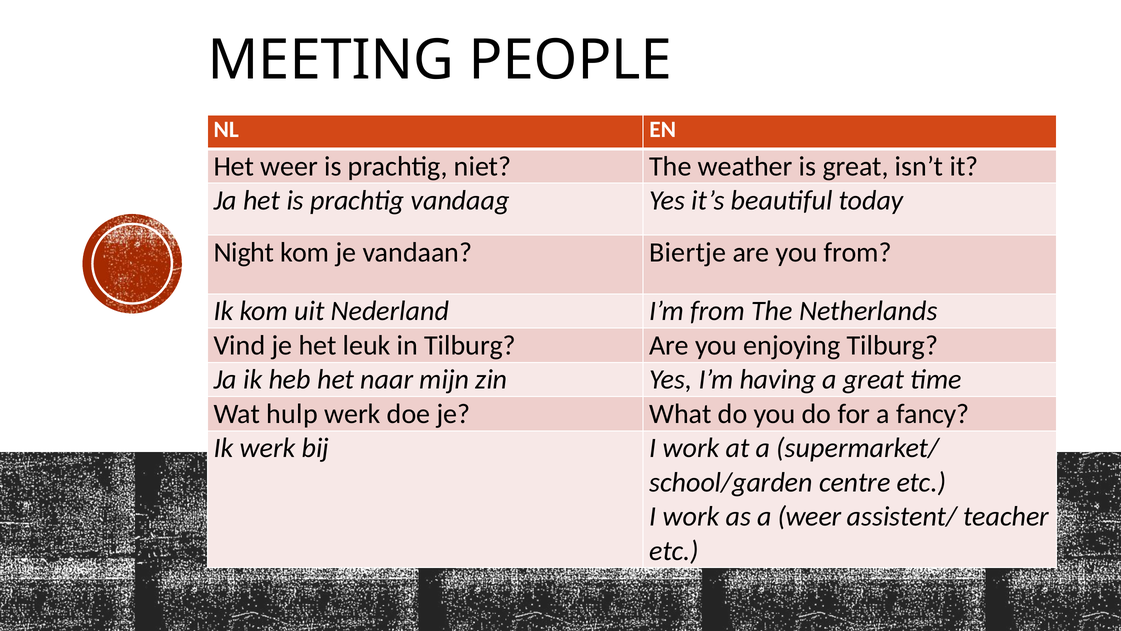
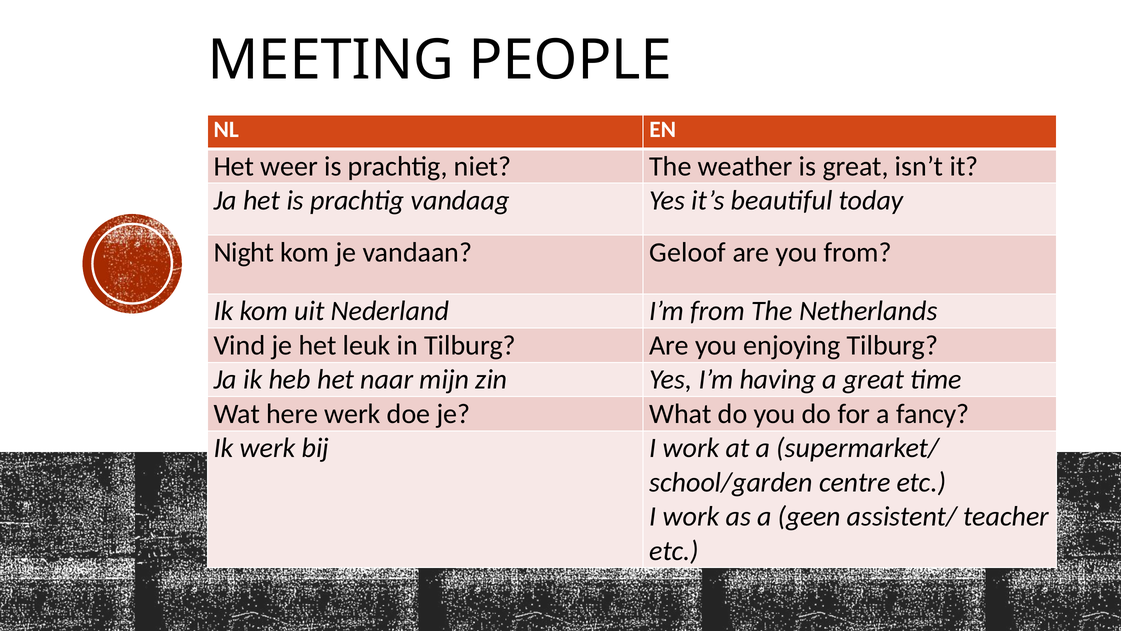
Biertje: Biertje -> Geloof
hulp: hulp -> here
a weer: weer -> geen
